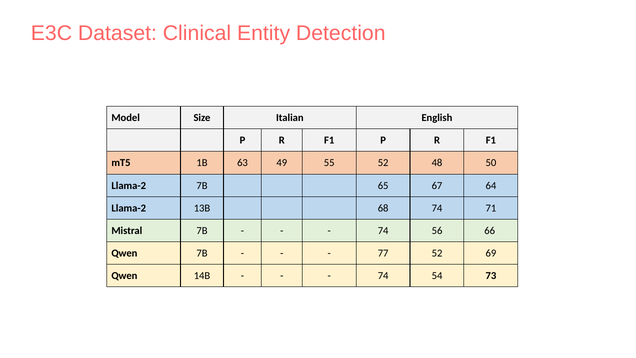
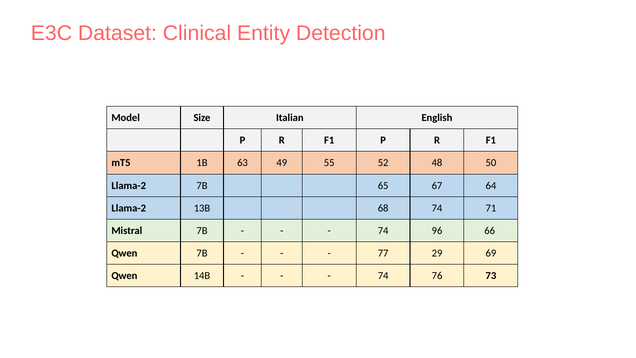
56: 56 -> 96
77 52: 52 -> 29
54: 54 -> 76
